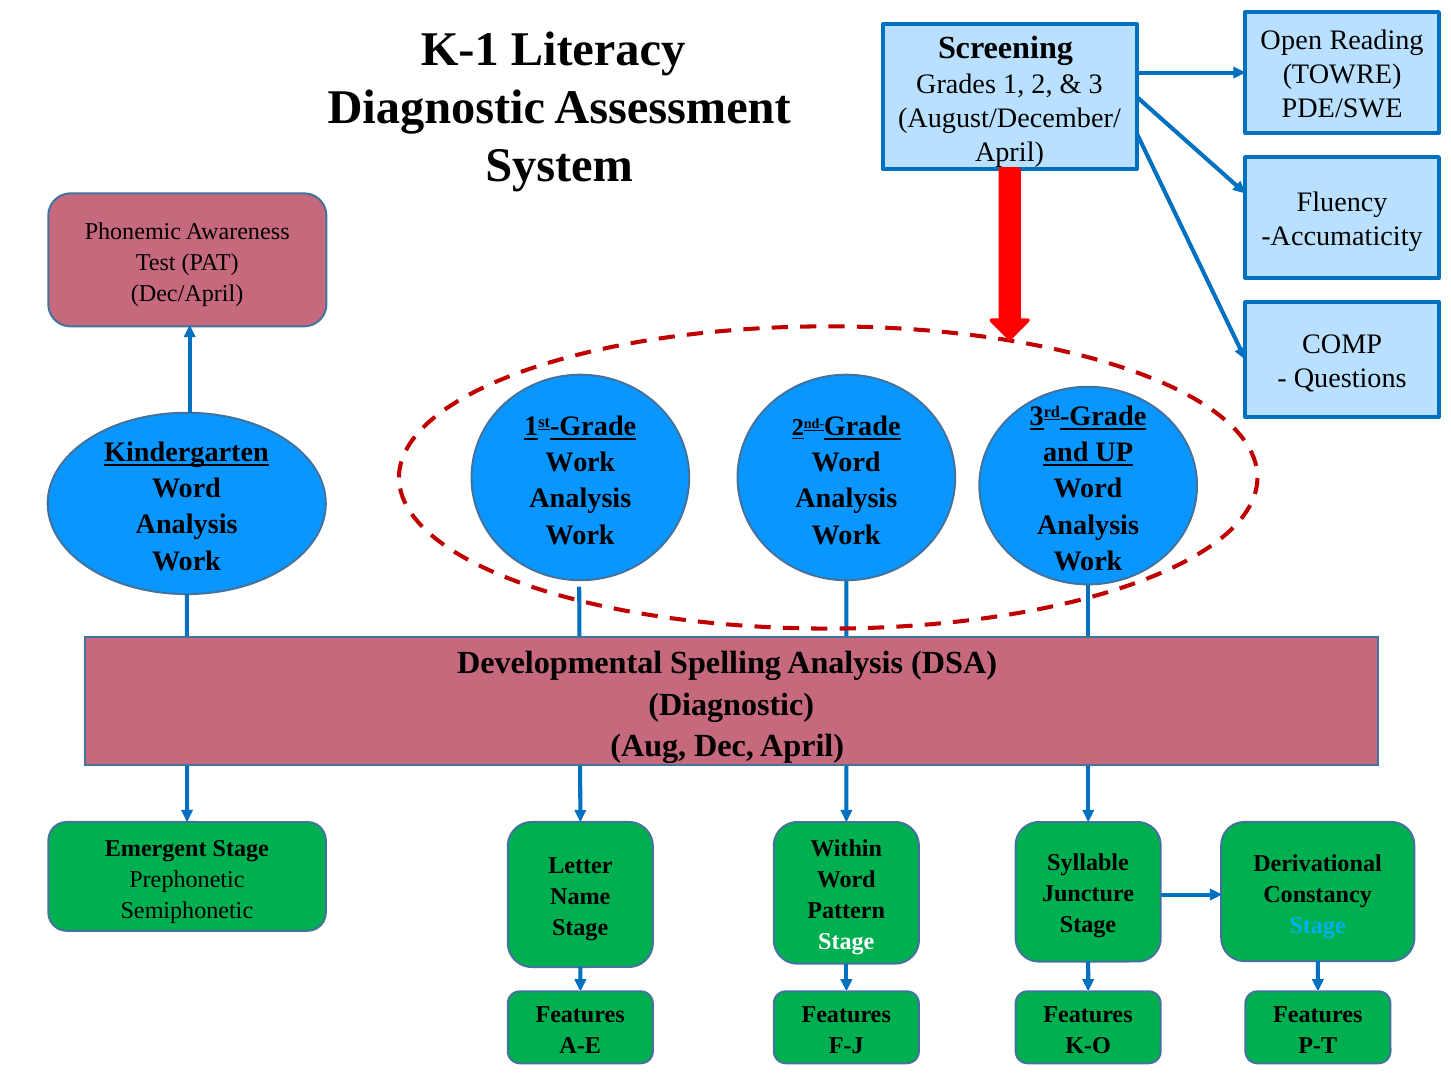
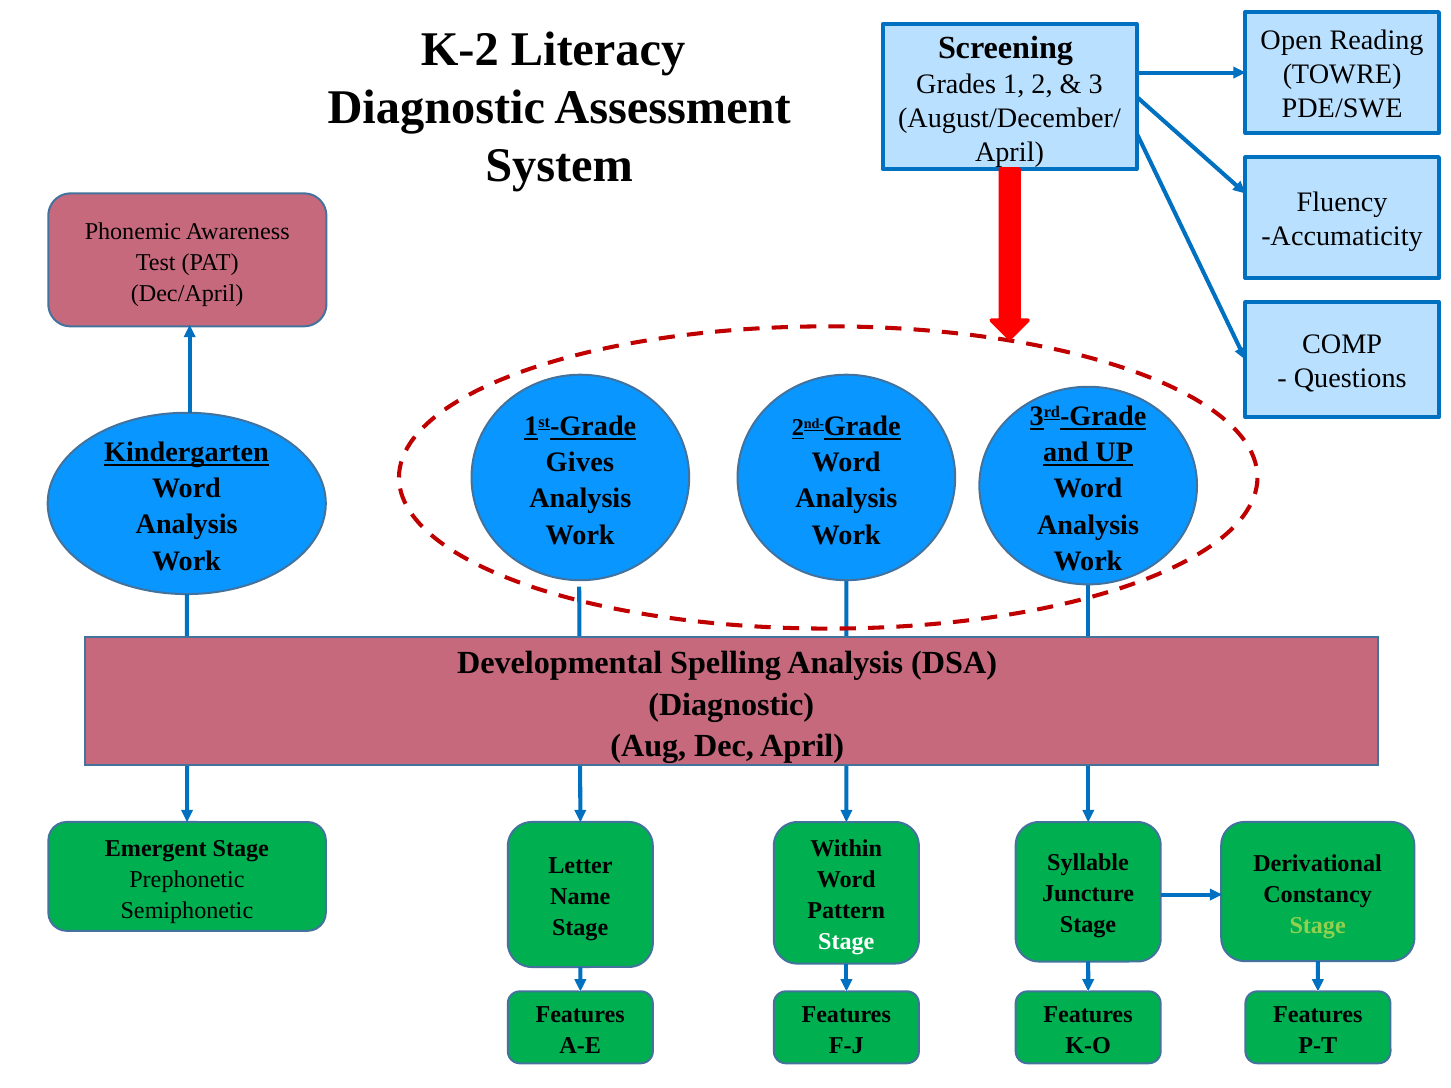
K-1: K-1 -> K-2
Work at (580, 463): Work -> Gives
Stage at (1318, 925) colour: light blue -> light green
